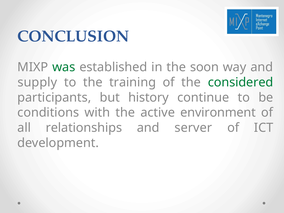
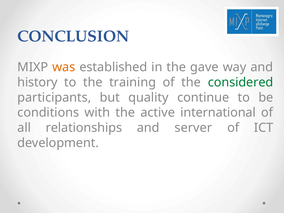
was colour: green -> orange
soon: soon -> gave
supply: supply -> history
history: history -> quality
environment: environment -> international
